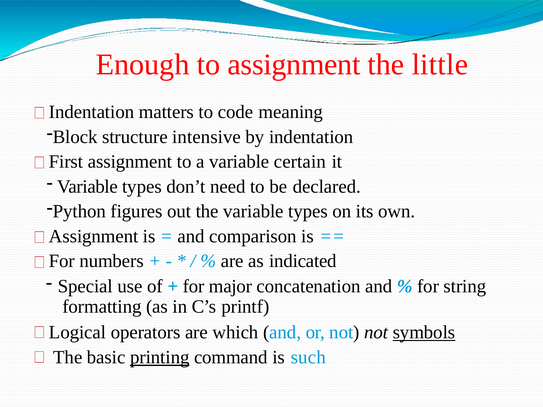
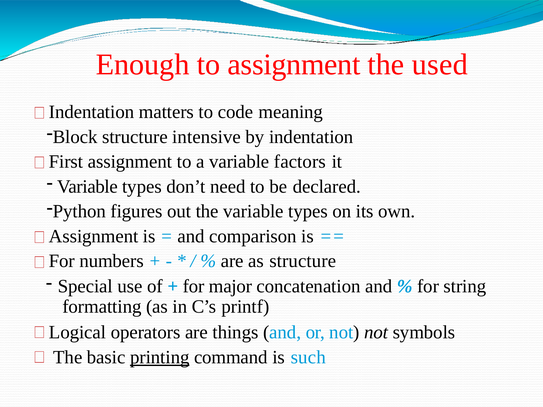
little: little -> used
certain: certain -> factors
as indicated: indicated -> structure
which: which -> things
symbols underline: present -> none
